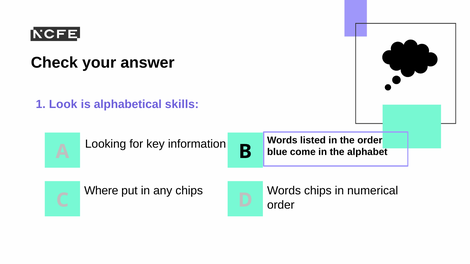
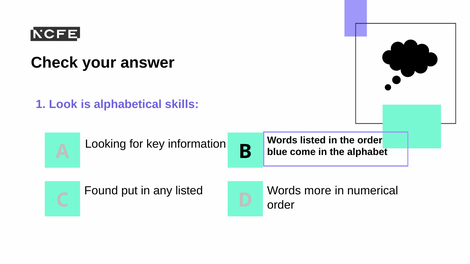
Where: Where -> Found
any chips: chips -> listed
Words chips: chips -> more
